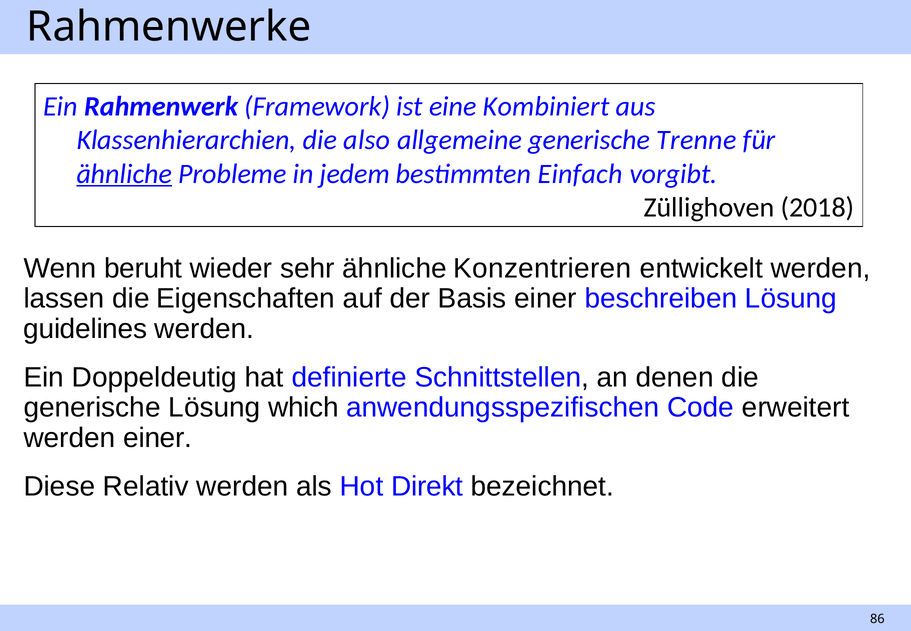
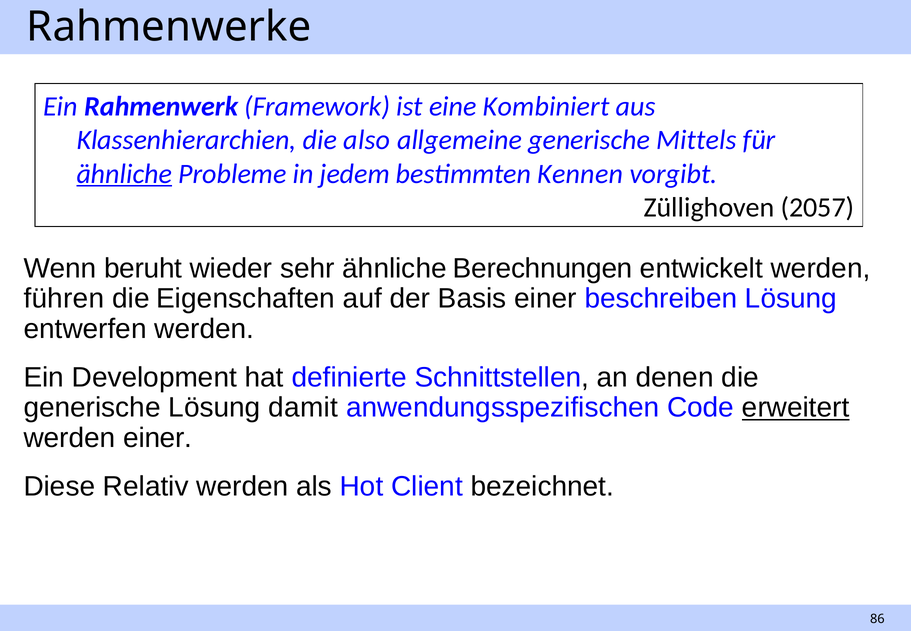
Trenne: Trenne -> Mittels
Einfach: Einfach -> Kennen
2018: 2018 -> 2057
Konzentrieren: Konzentrieren -> Berechnungen
lassen: lassen -> führen
guidelines: guidelines -> entwerfen
Doppeldeutig: Doppeldeutig -> Development
which: which -> damit
erweitert underline: none -> present
Direkt: Direkt -> Client
